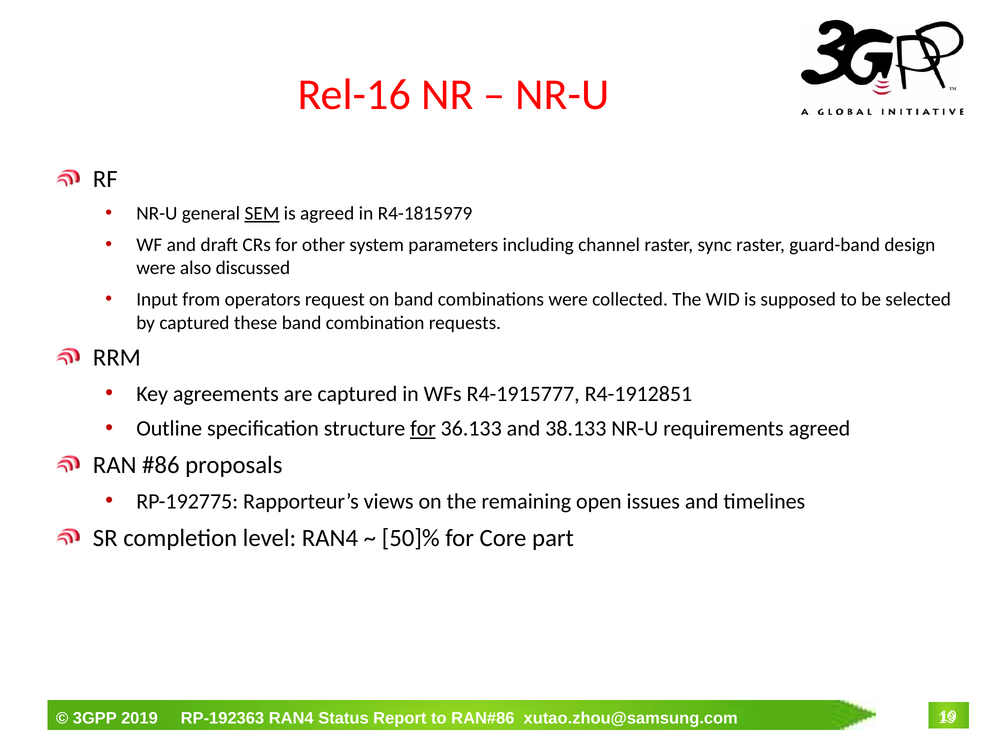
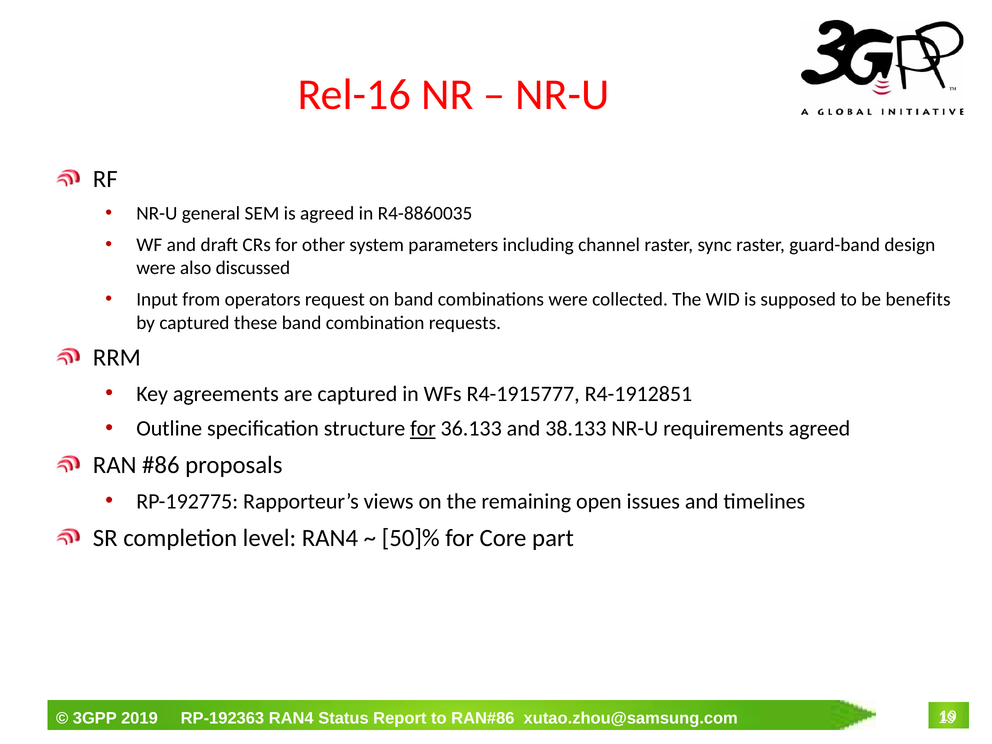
SEM underline: present -> none
R4-1815979: R4-1815979 -> R4-8860035
selected: selected -> benefits
